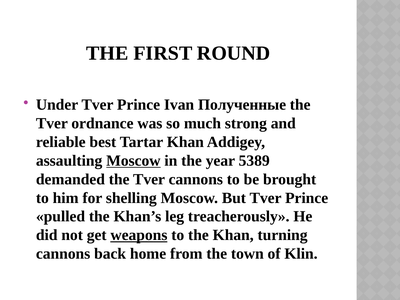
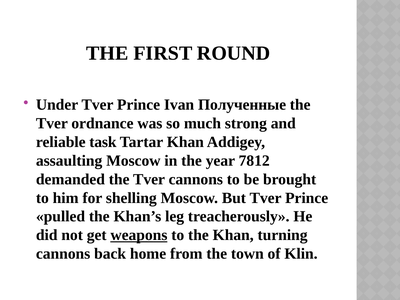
best: best -> task
Moscow at (133, 161) underline: present -> none
5389: 5389 -> 7812
